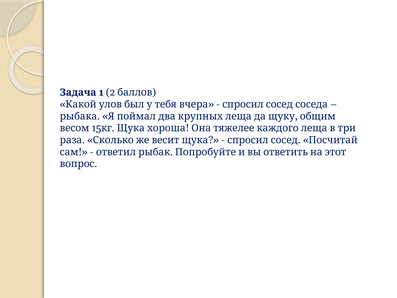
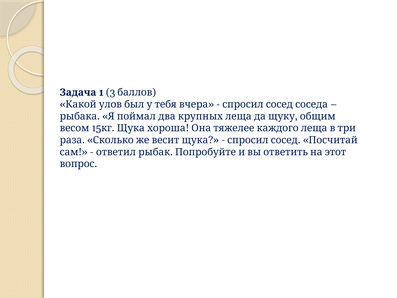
2: 2 -> 3
